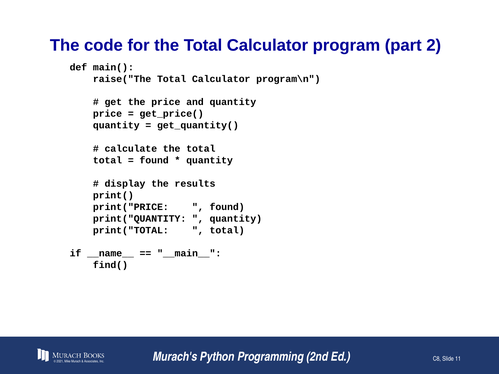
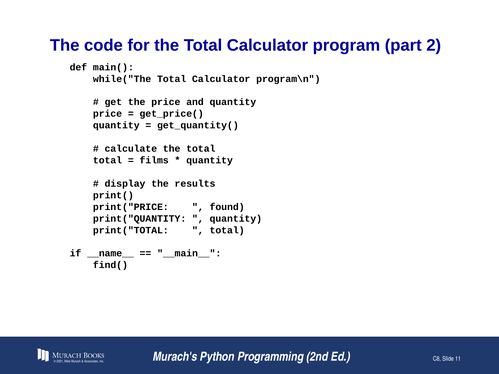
raise("The: raise("The -> while("The
found at (154, 160): found -> films
